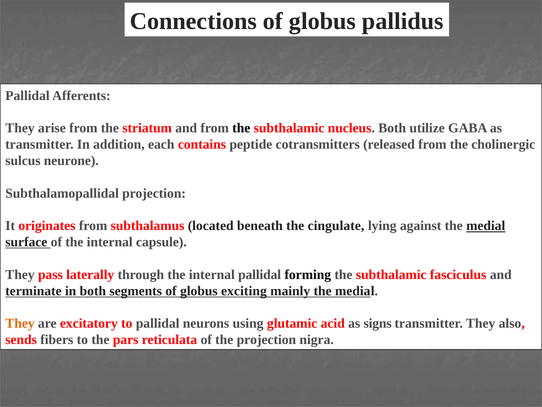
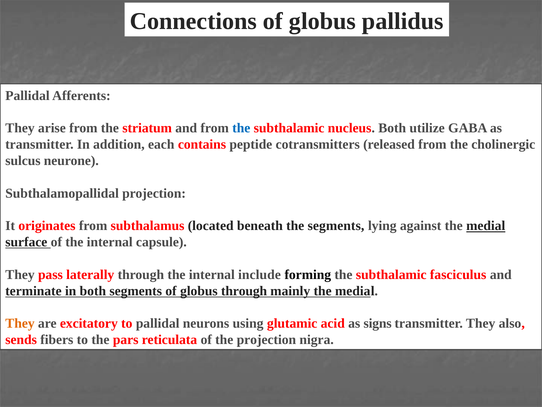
the at (241, 128) colour: black -> blue
the cingulate: cingulate -> segments
internal pallidal: pallidal -> include
globus exciting: exciting -> through
